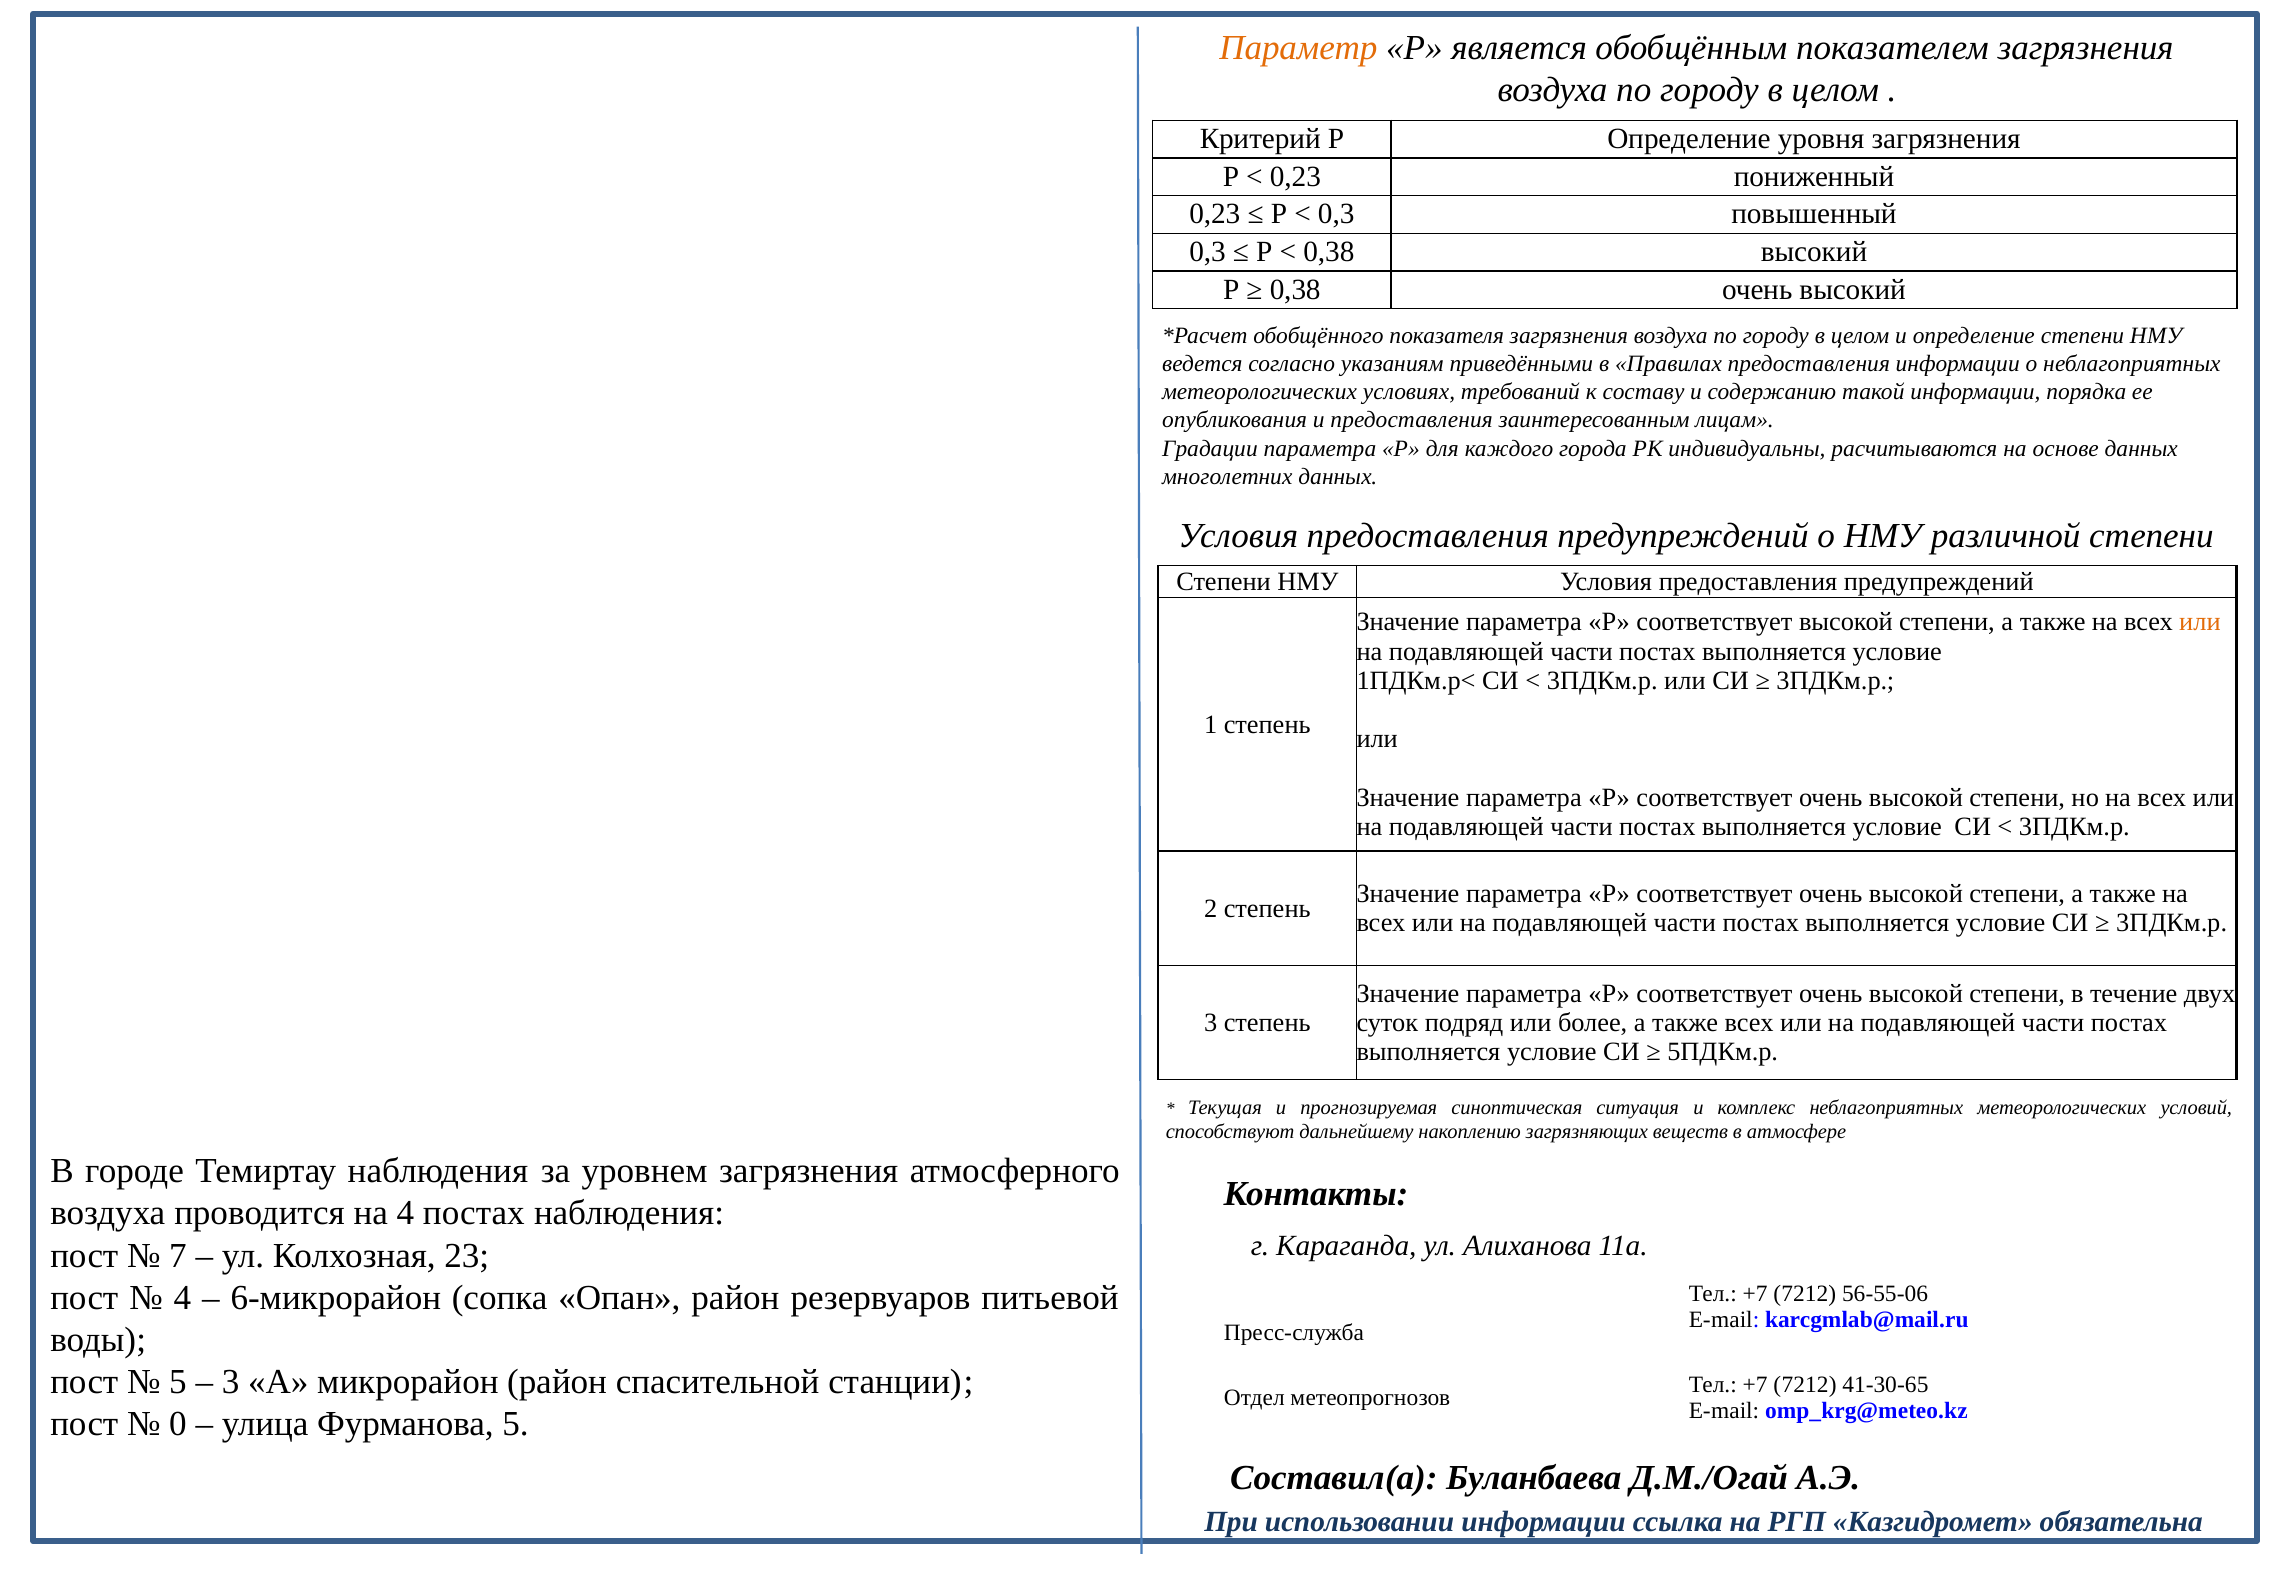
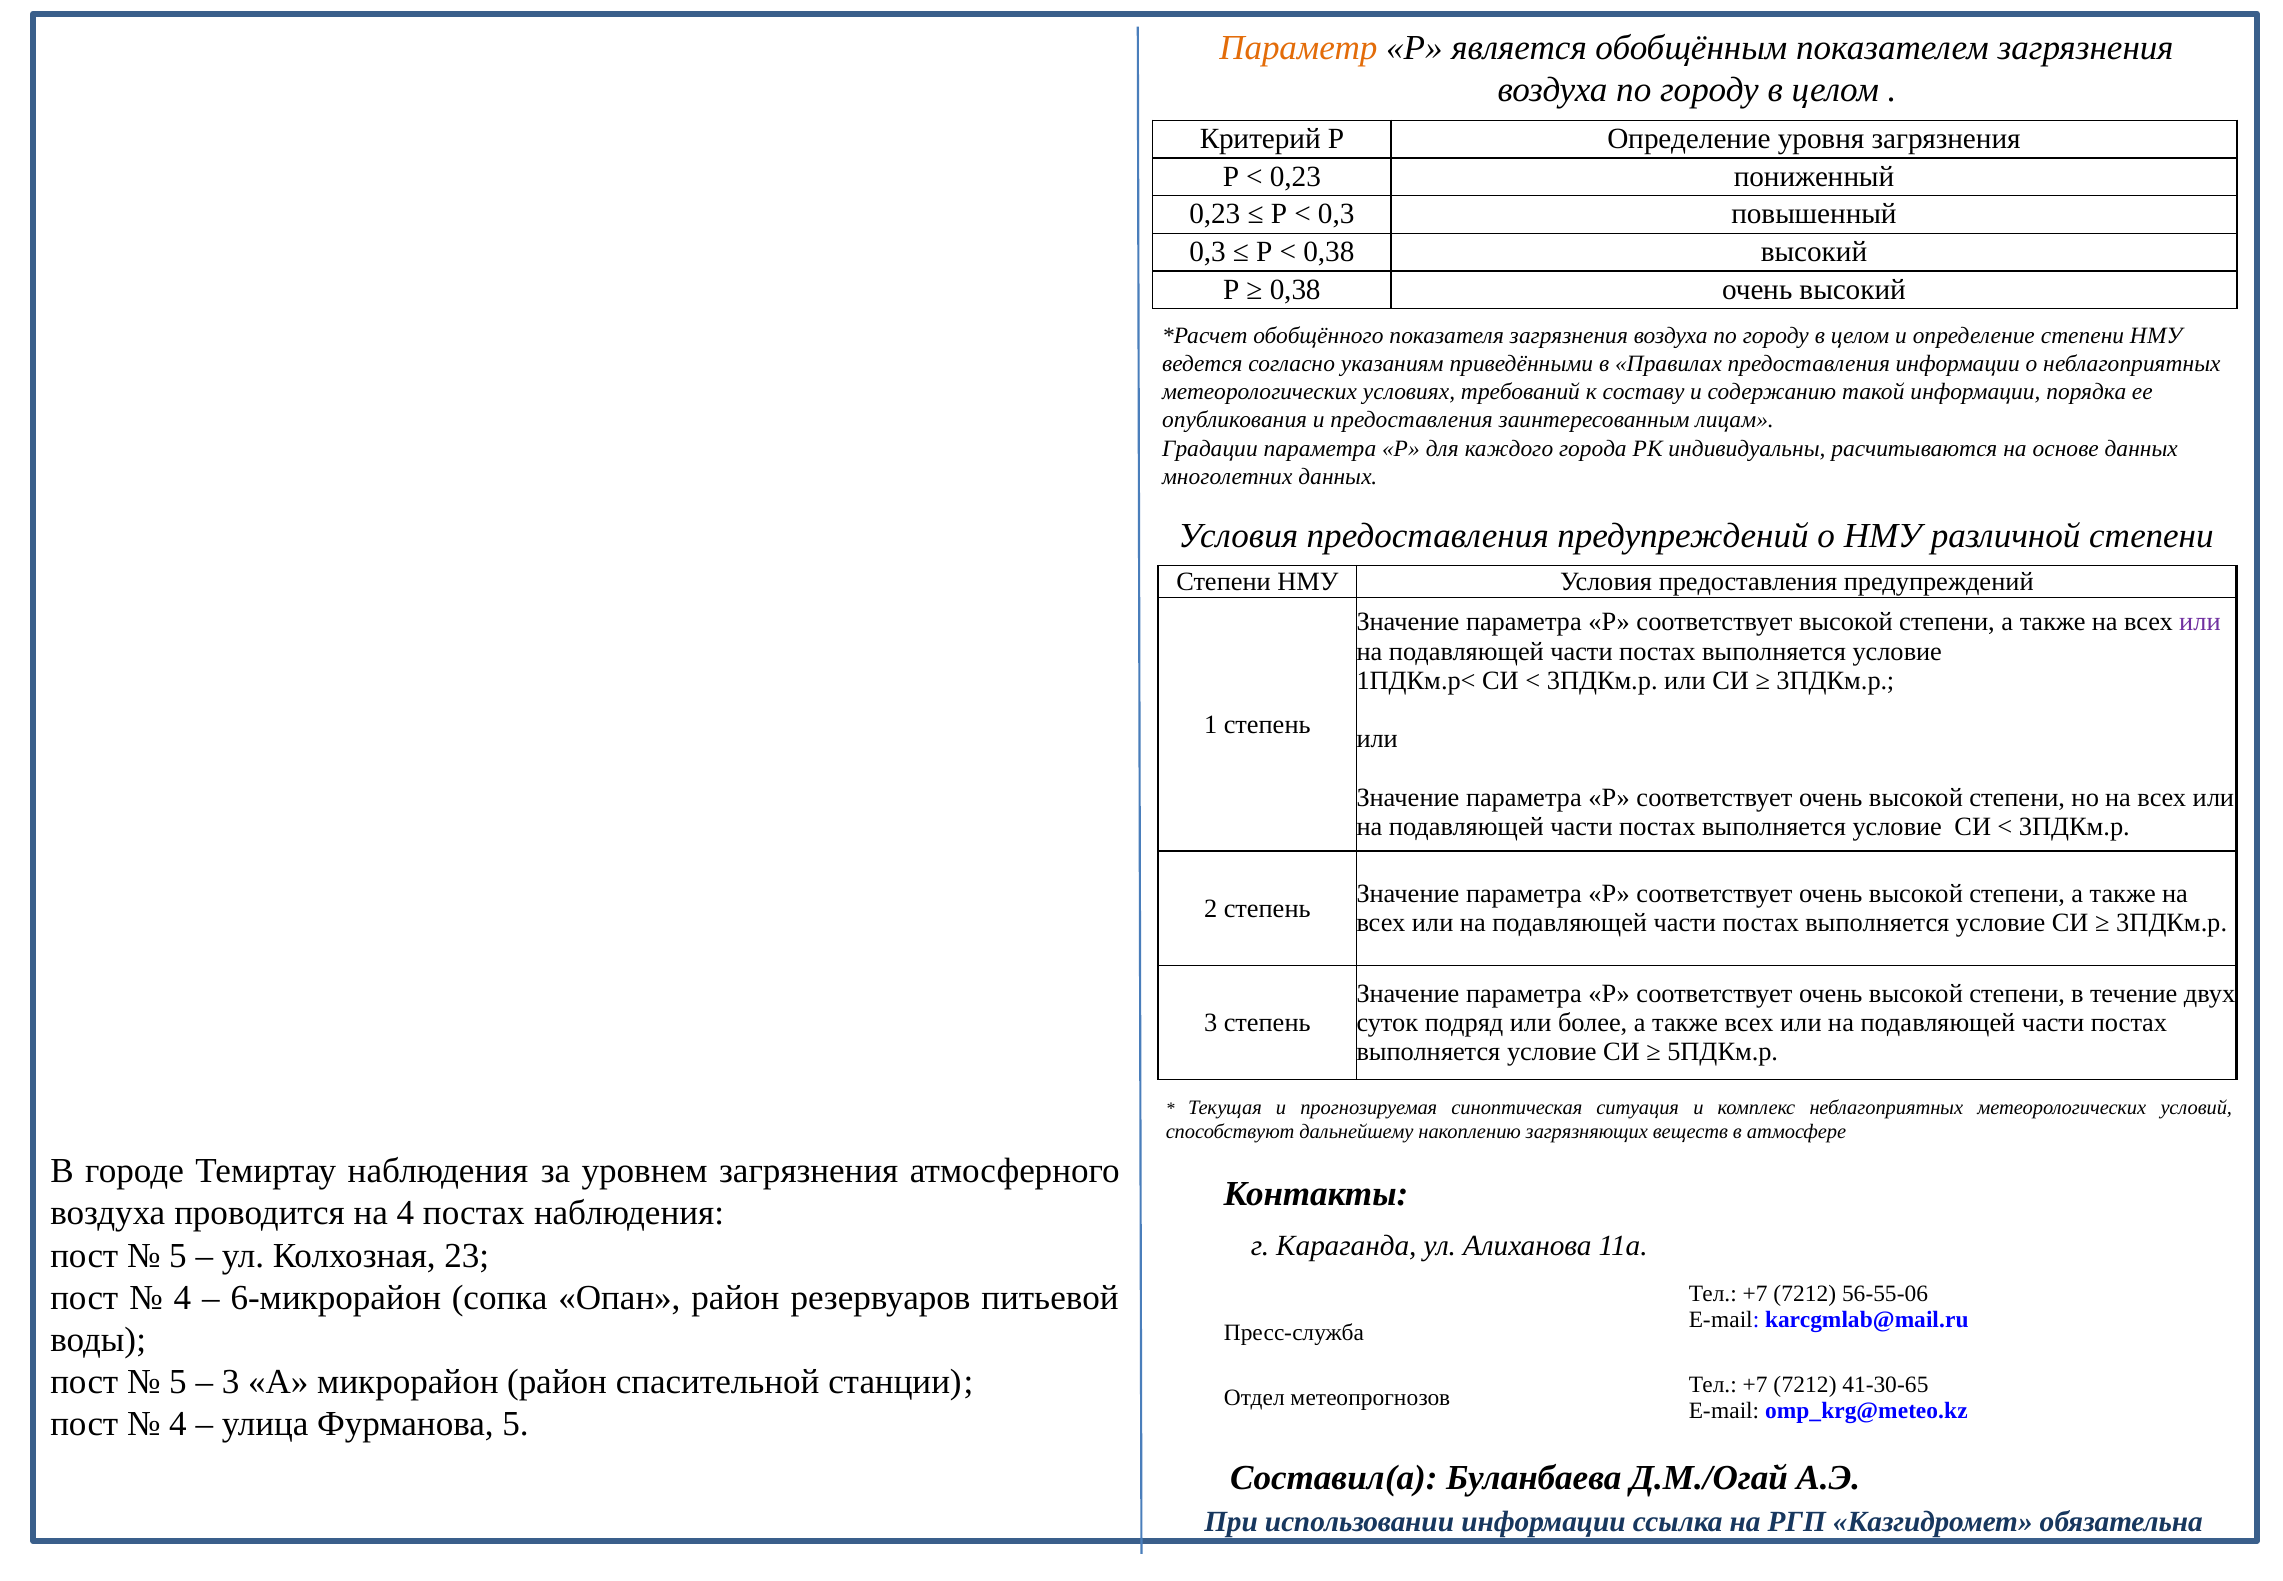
или at (2200, 622) colour: orange -> purple
7 at (178, 1255): 7 -> 5
0 at (178, 1424): 0 -> 4
